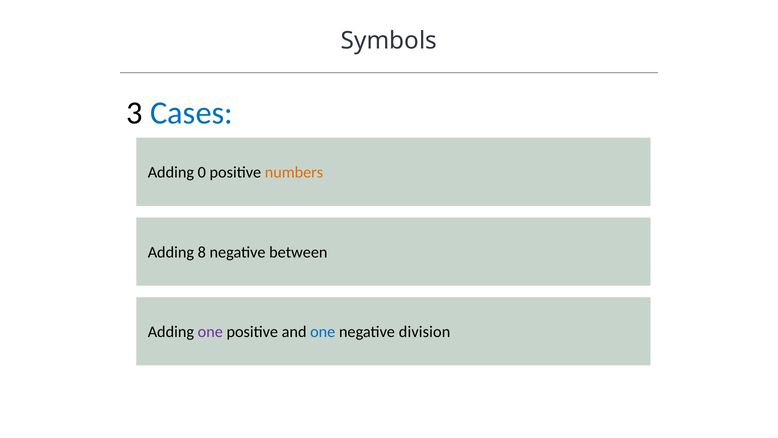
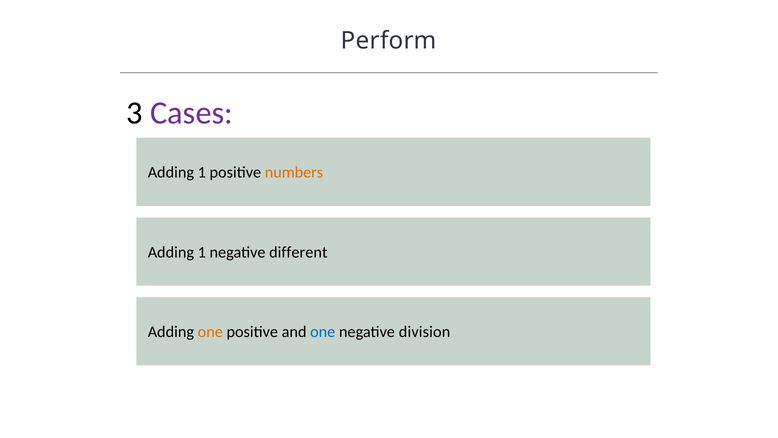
Symbols: Symbols -> Perform
Cases colour: blue -> purple
0 at (202, 172): 0 -> 1
8 at (202, 252): 8 -> 1
between: between -> different
one at (210, 332) colour: purple -> orange
